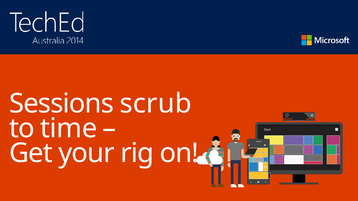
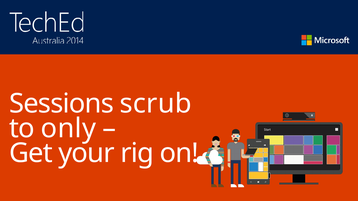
time: time -> only
